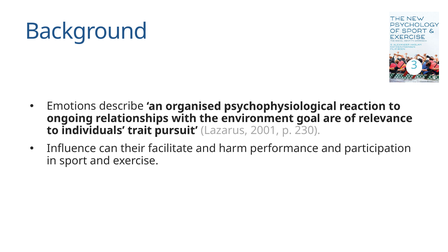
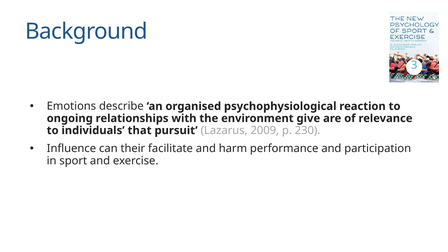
goal: goal -> give
trait: trait -> that
2001: 2001 -> 2009
